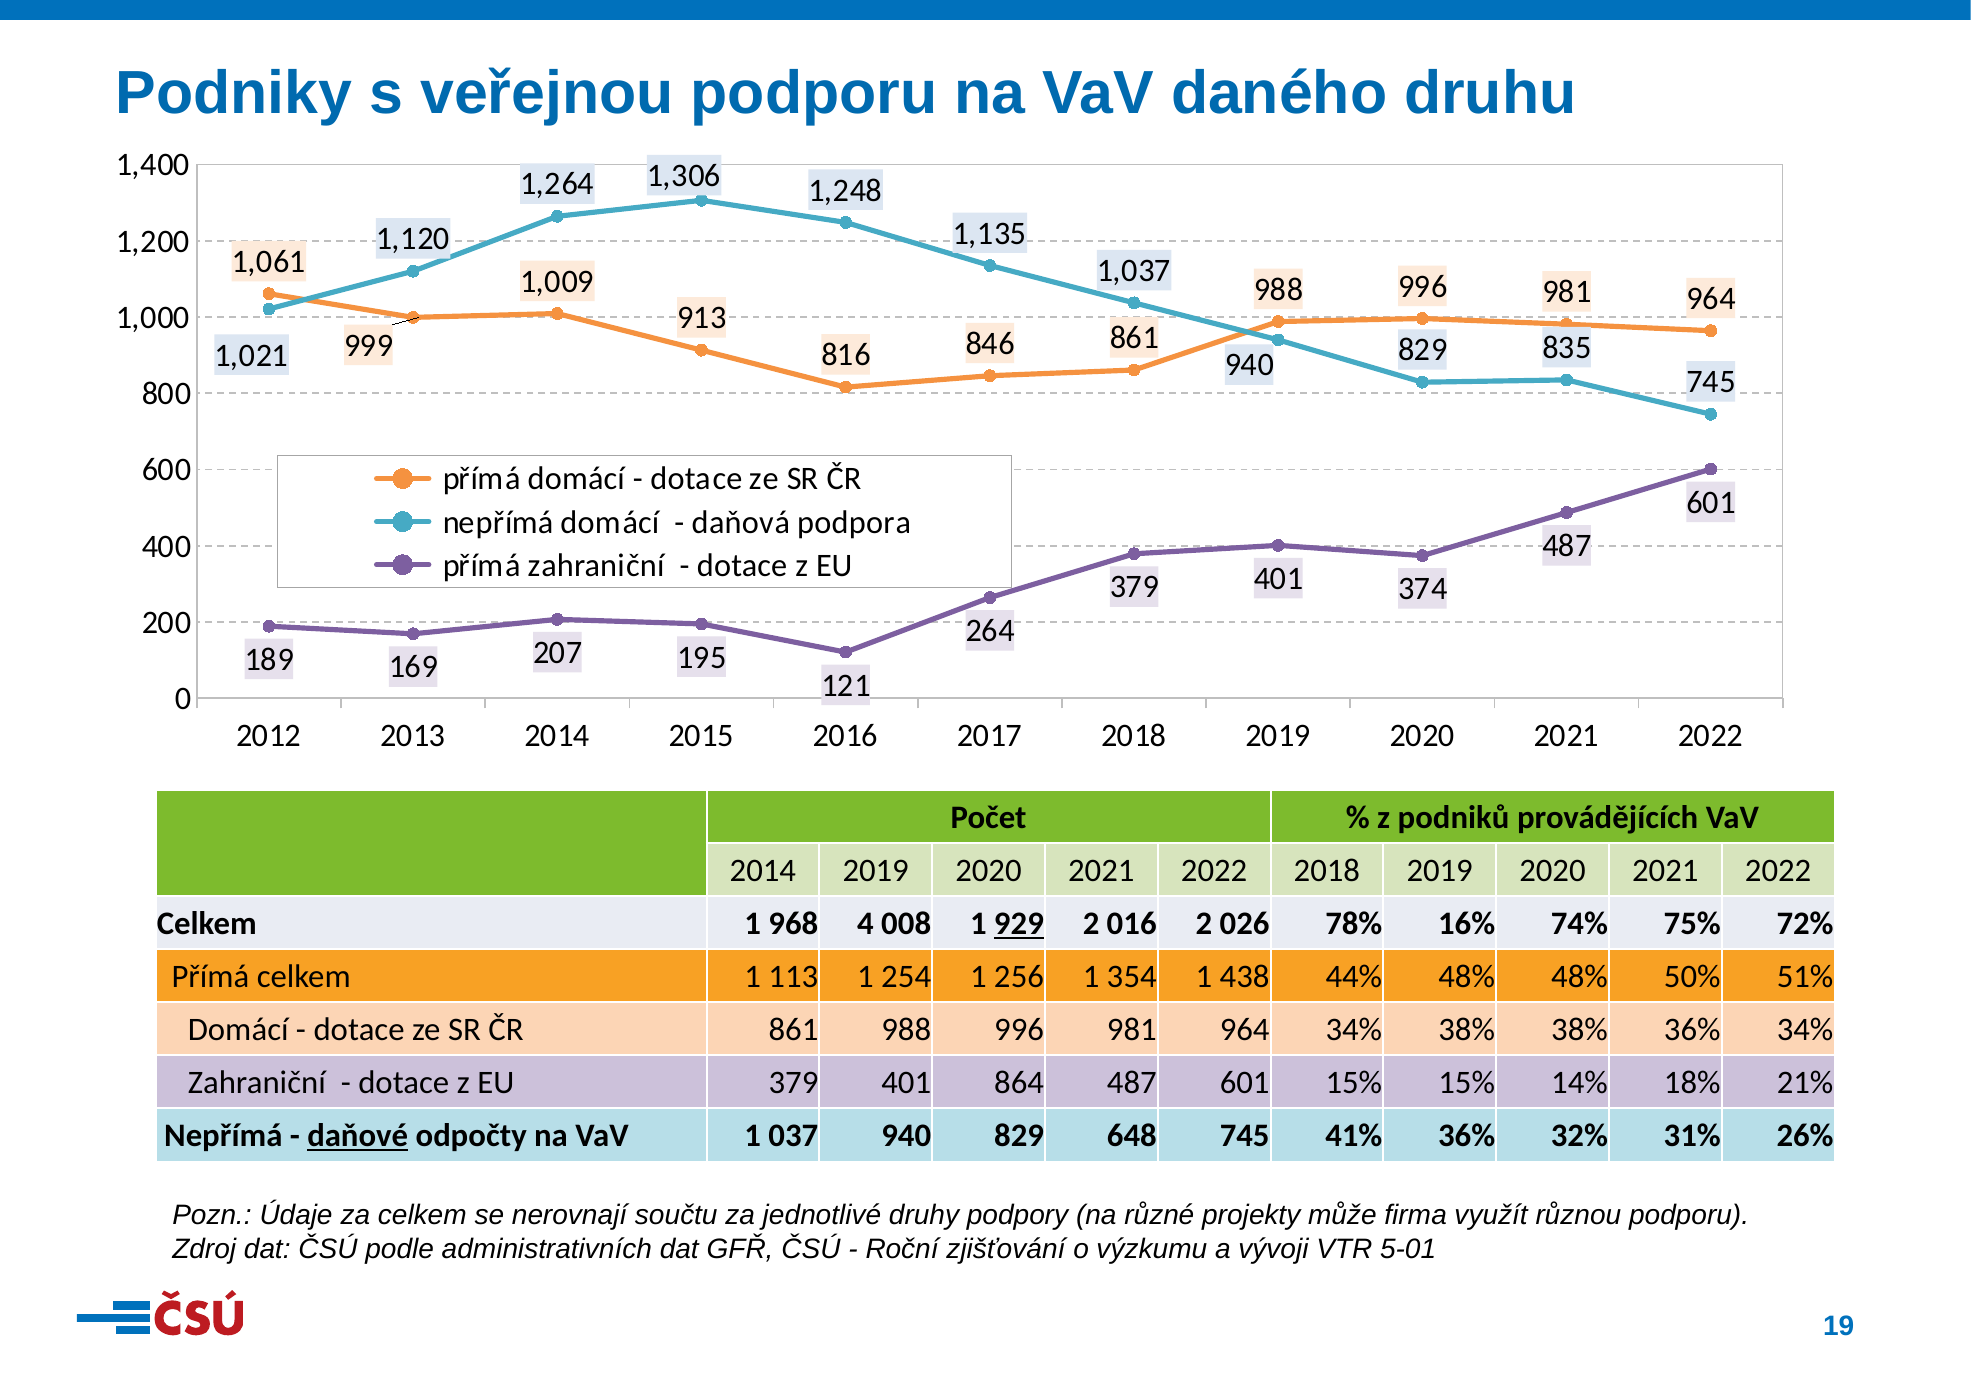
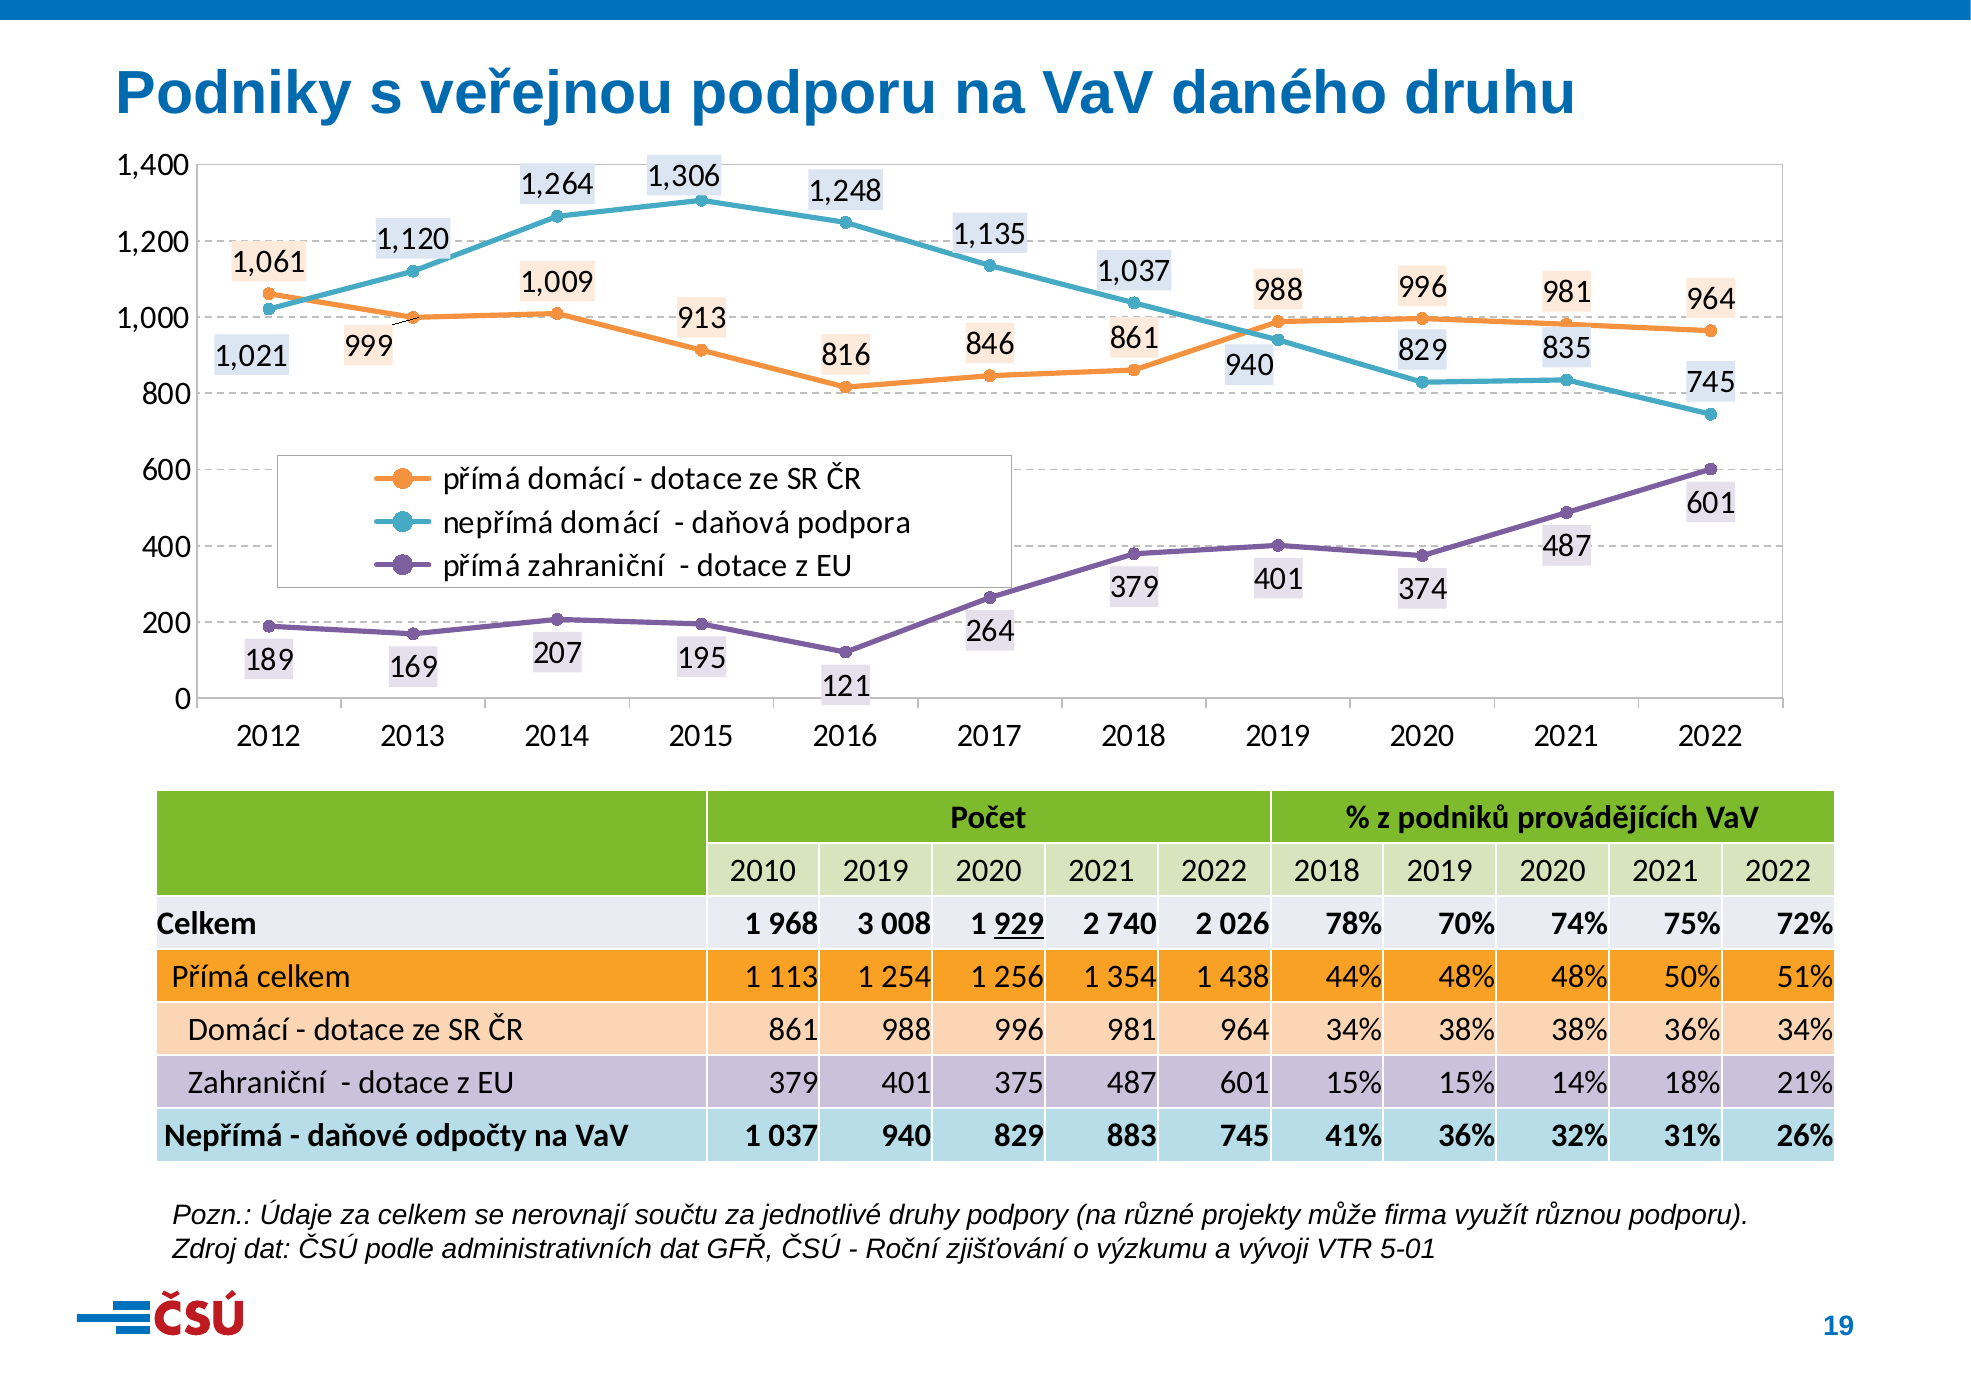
2014 at (763, 870): 2014 -> 2010
4: 4 -> 3
016: 016 -> 740
16%: 16% -> 70%
864: 864 -> 375
daňové underline: present -> none
648: 648 -> 883
